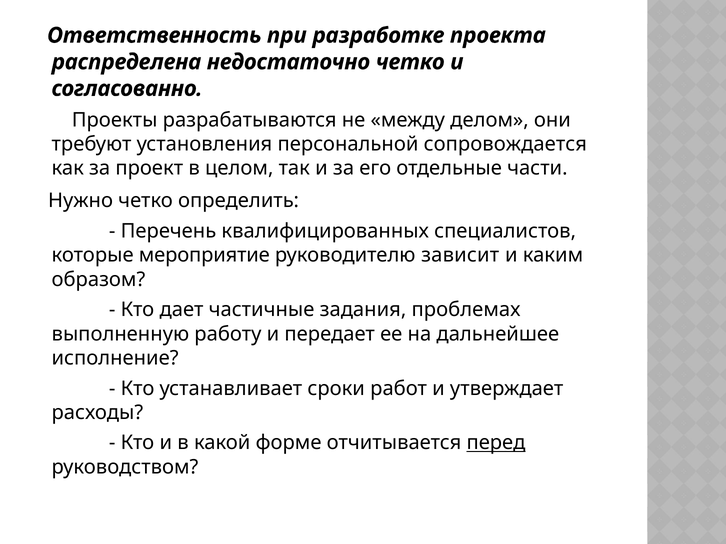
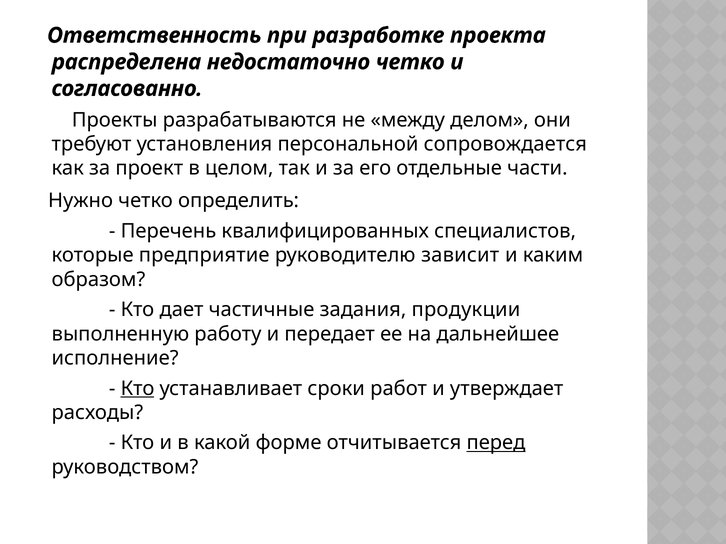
мероприятие: мероприятие -> предприятие
проблемах: проблемах -> продукции
Кто at (138, 389) underline: none -> present
